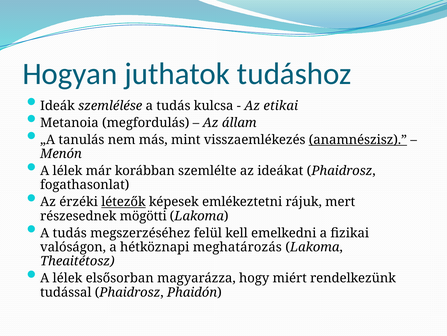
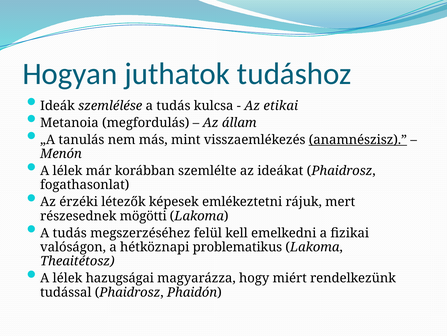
létezők underline: present -> none
meghatározás: meghatározás -> problematikus
elsősorban: elsősorban -> hazugságai
